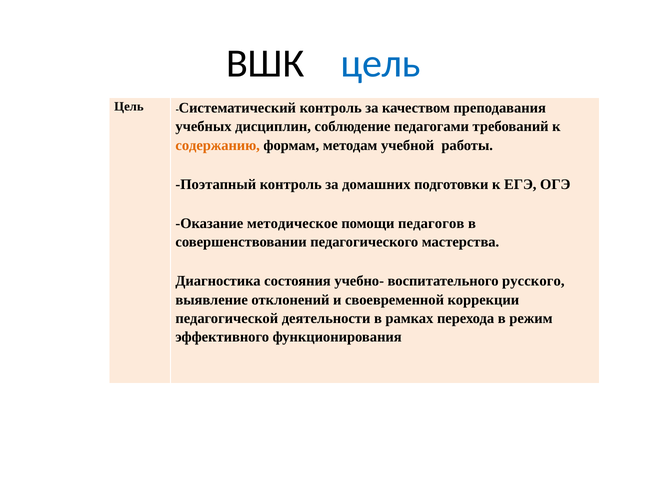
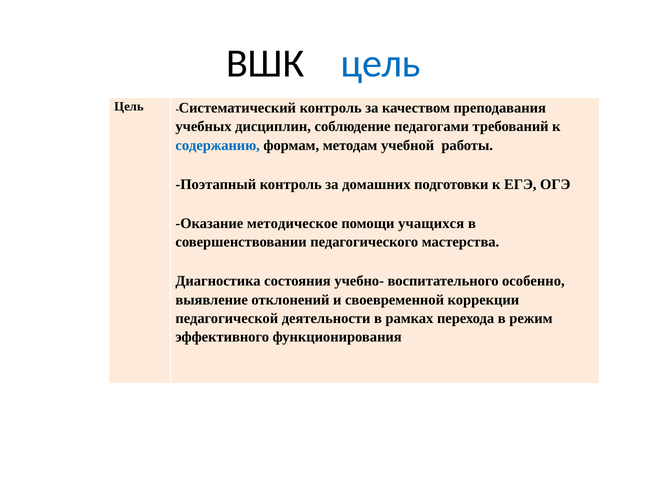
содержанию colour: orange -> blue
педагогов: педагогов -> учащихся
русского: русского -> особенно
